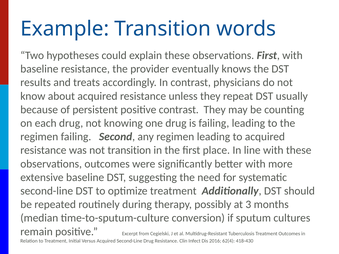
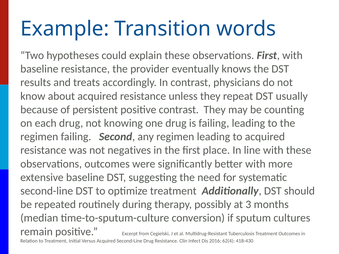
not transition: transition -> negatives
